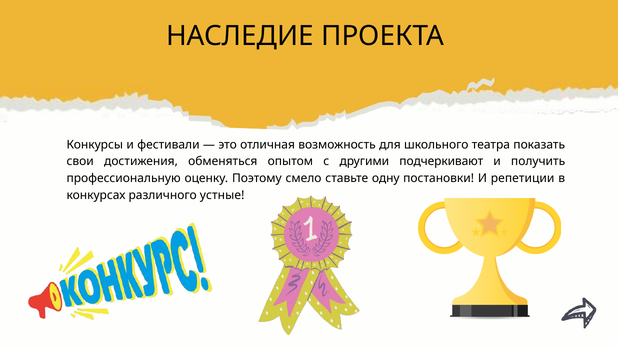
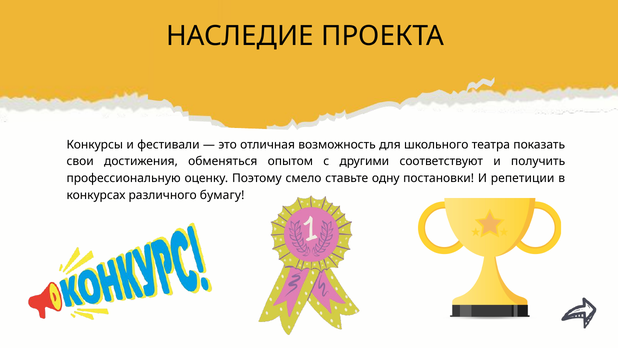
подчеркивают: подчеркивают -> соответствуют
устные: устные -> бумагу
